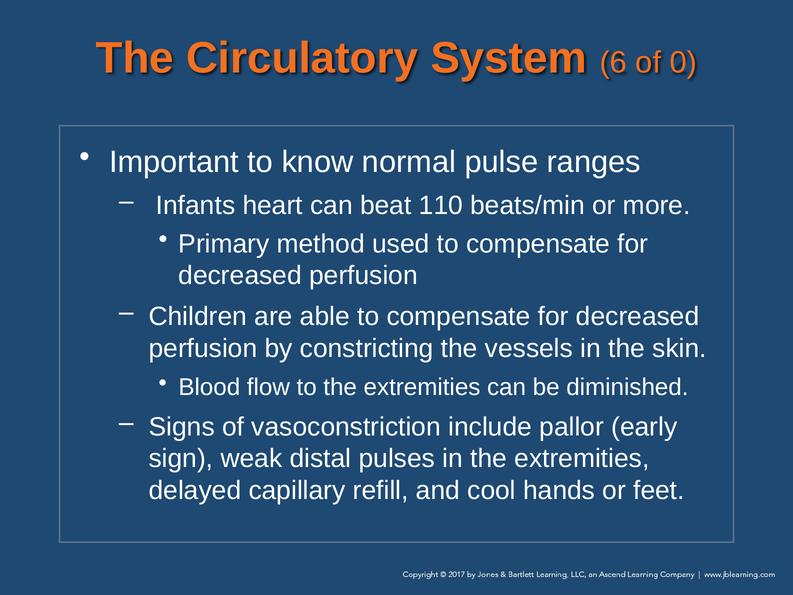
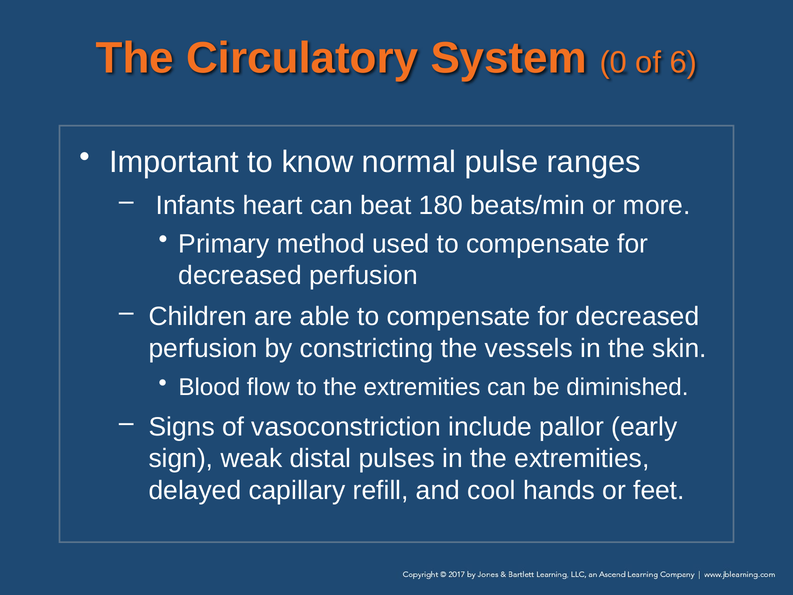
6: 6 -> 0
0: 0 -> 6
110: 110 -> 180
